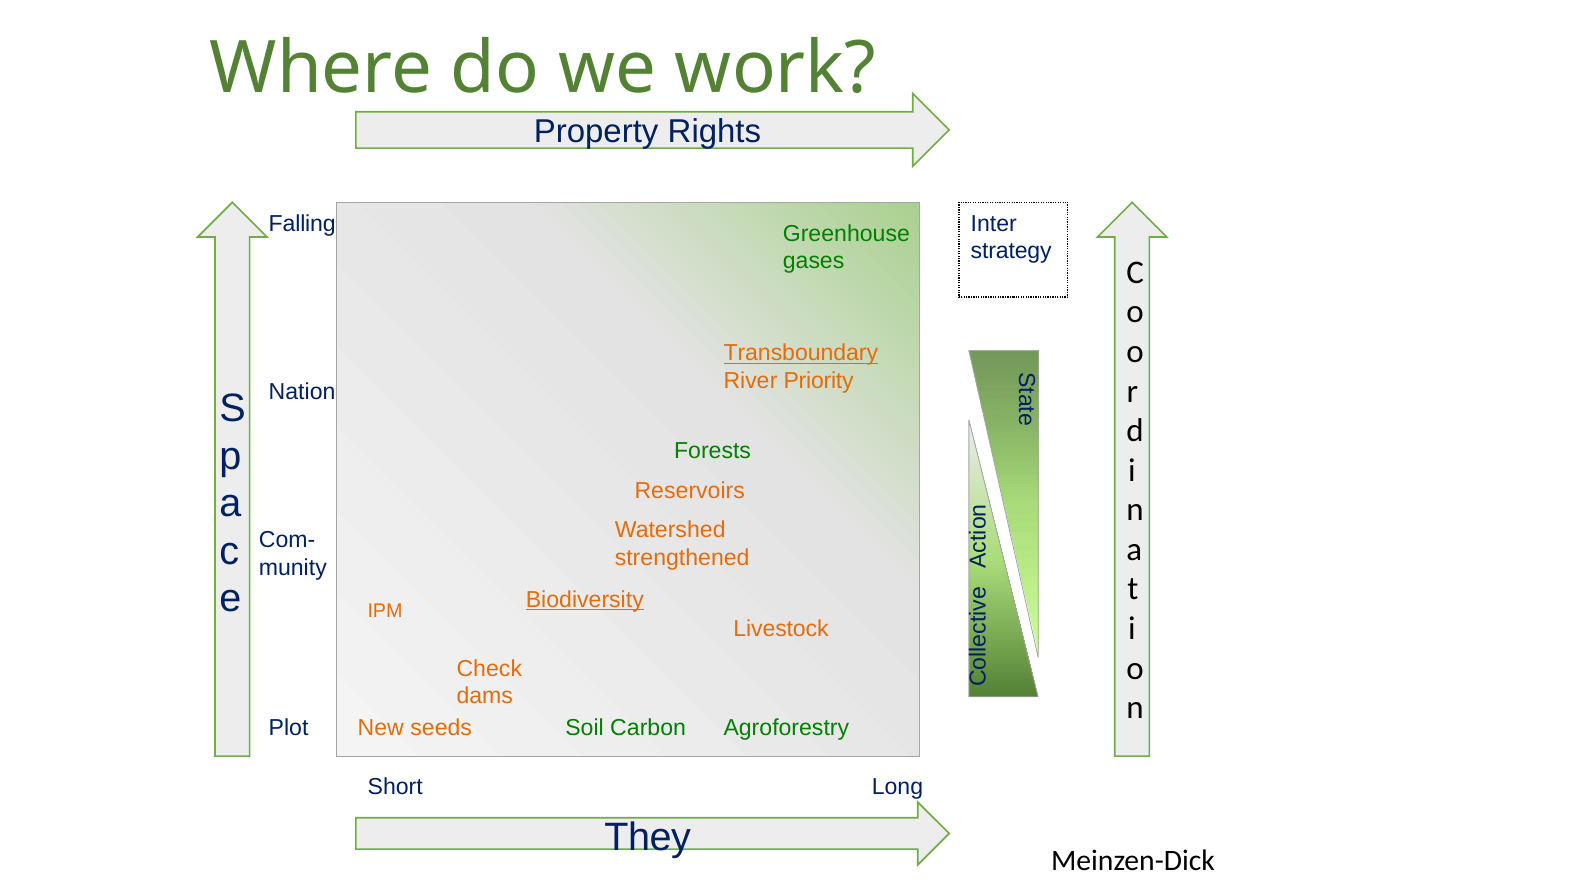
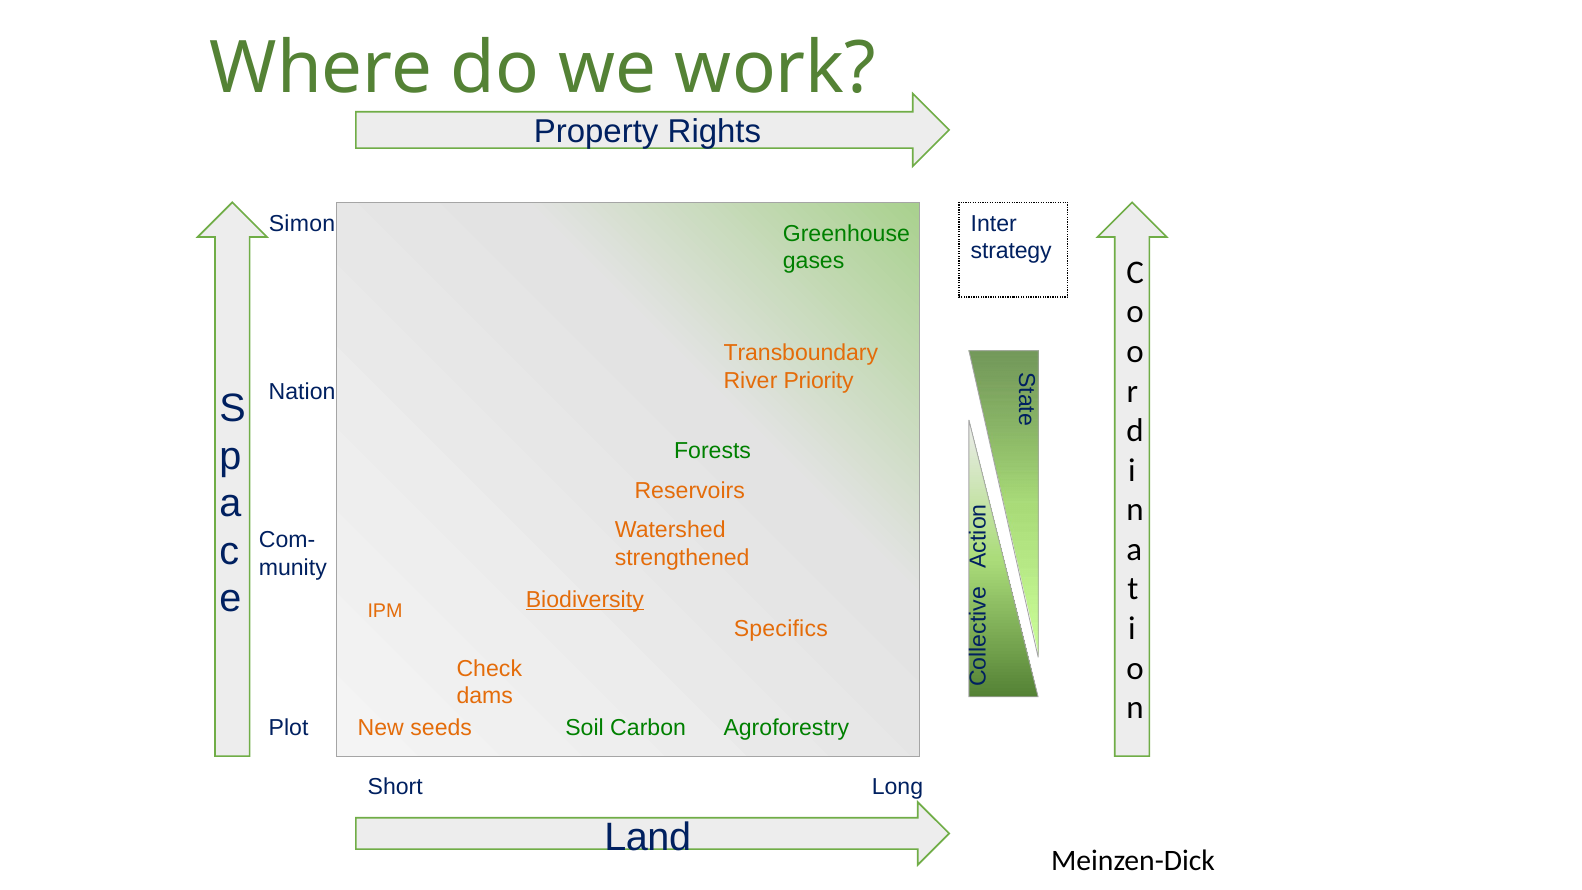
Falling: Falling -> Simon
Transboundary underline: present -> none
Livestock: Livestock -> Specifics
They: They -> Land
